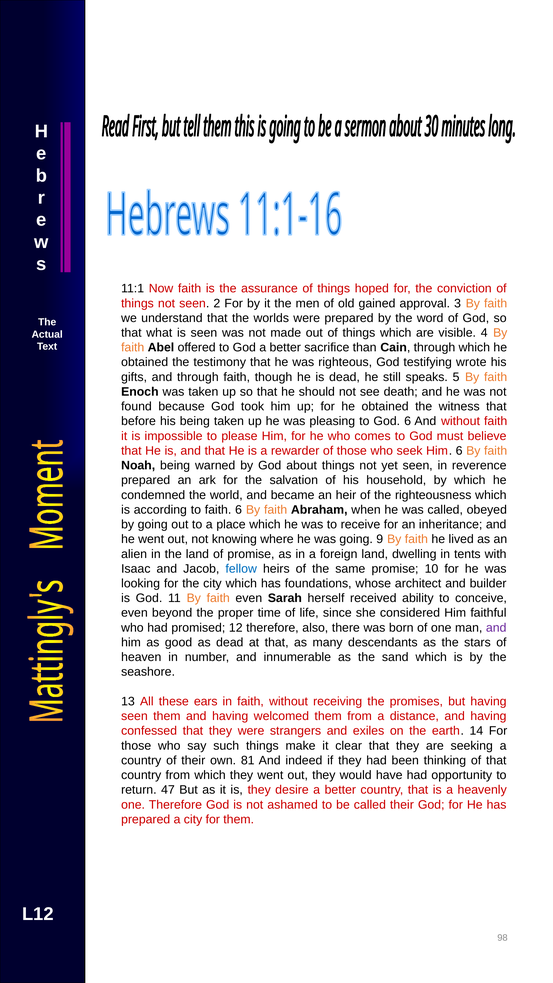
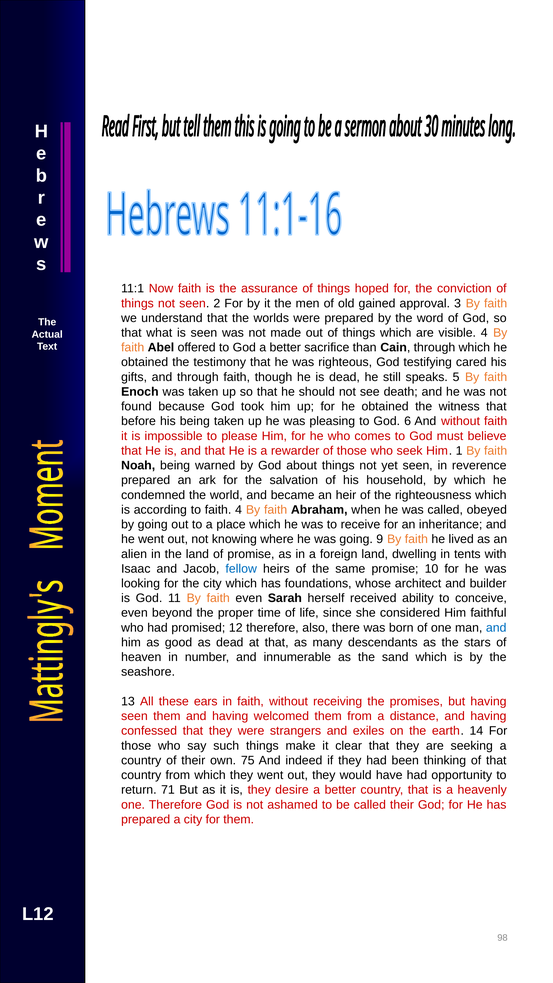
wrote: wrote -> cared
Him 6: 6 -> 1
faith 6: 6 -> 4
and at (496, 628) colour: purple -> blue
81: 81 -> 75
47: 47 -> 71
